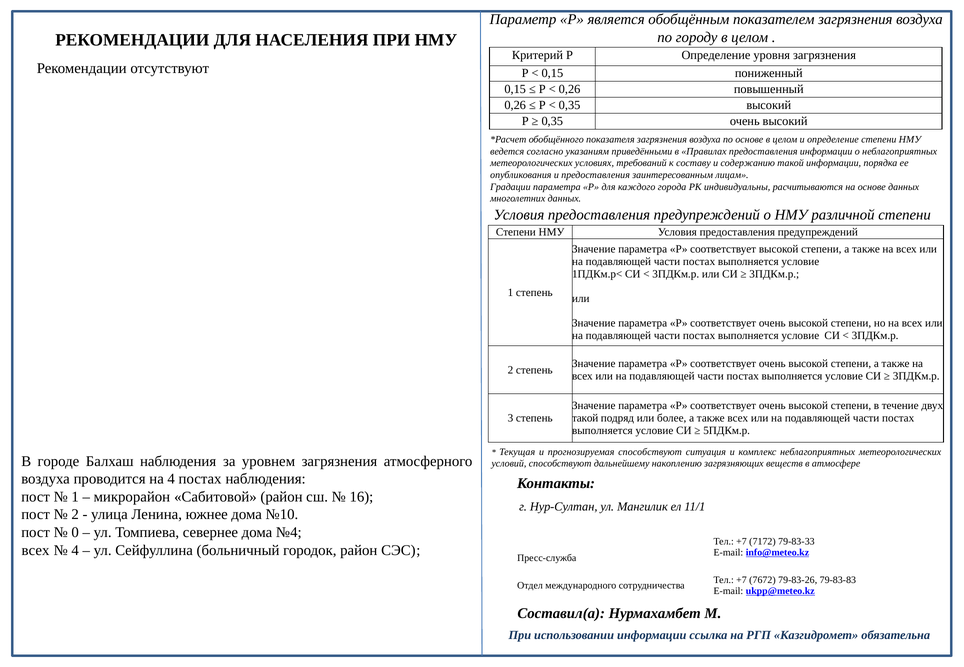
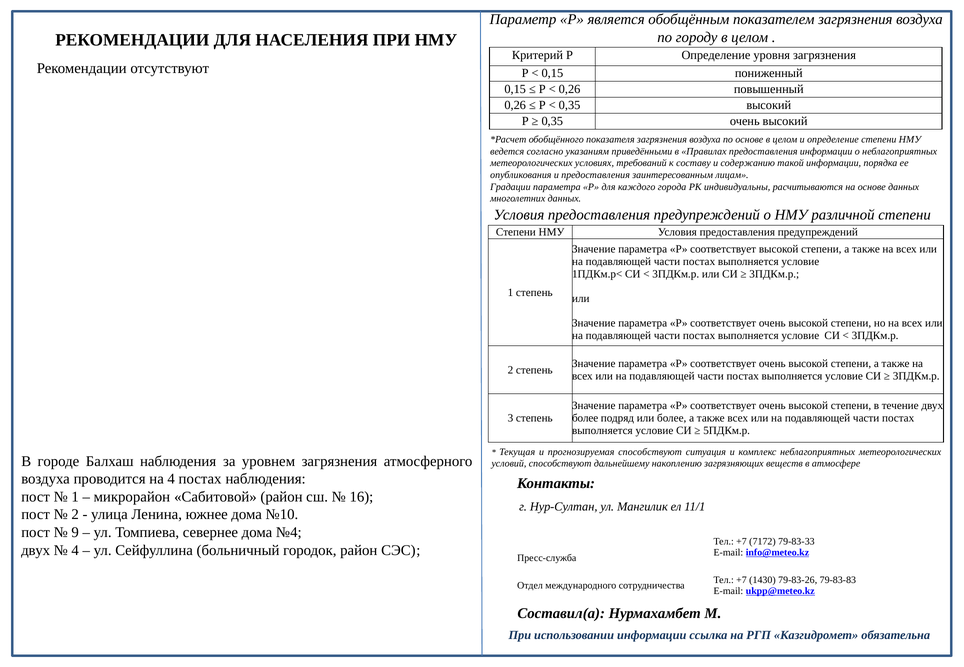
такой at (585, 418): такой -> более
0: 0 -> 9
всех at (36, 550): всех -> двух
7672: 7672 -> 1430
